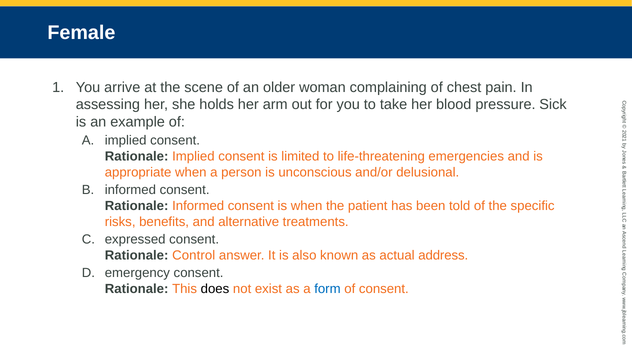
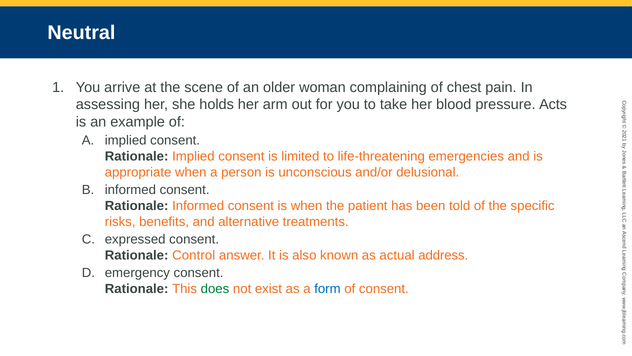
Female: Female -> Neutral
Sick: Sick -> Acts
does colour: black -> green
